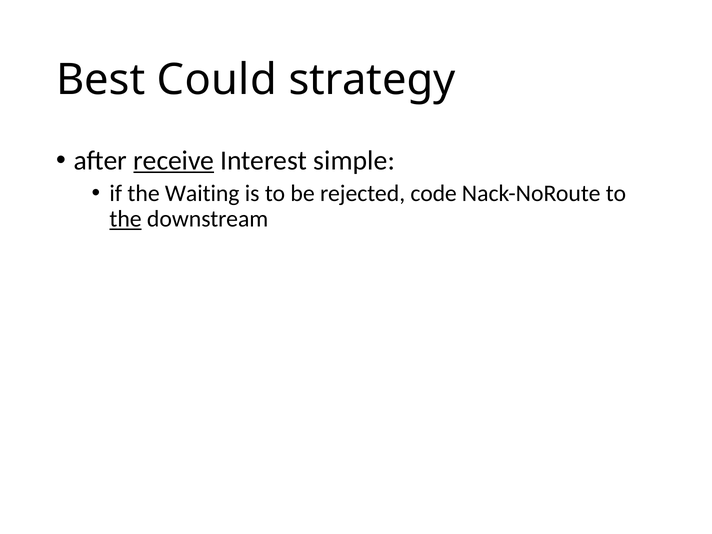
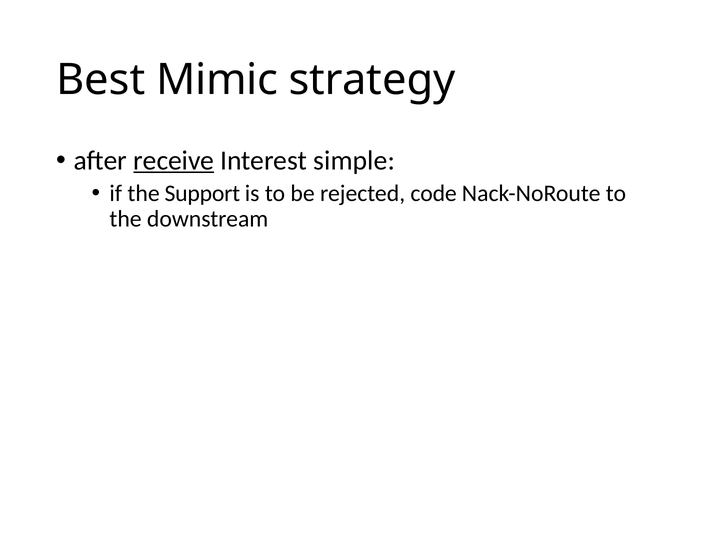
Could: Could -> Mimic
Waiting: Waiting -> Support
the at (126, 219) underline: present -> none
